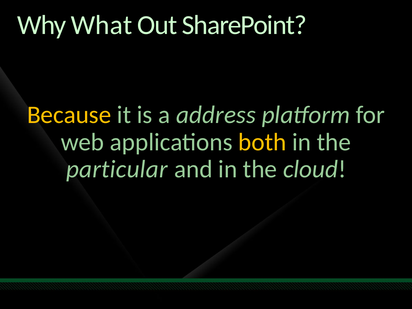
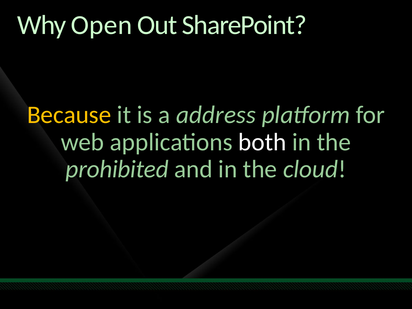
What: What -> Open
both colour: yellow -> white
particular: particular -> prohibited
